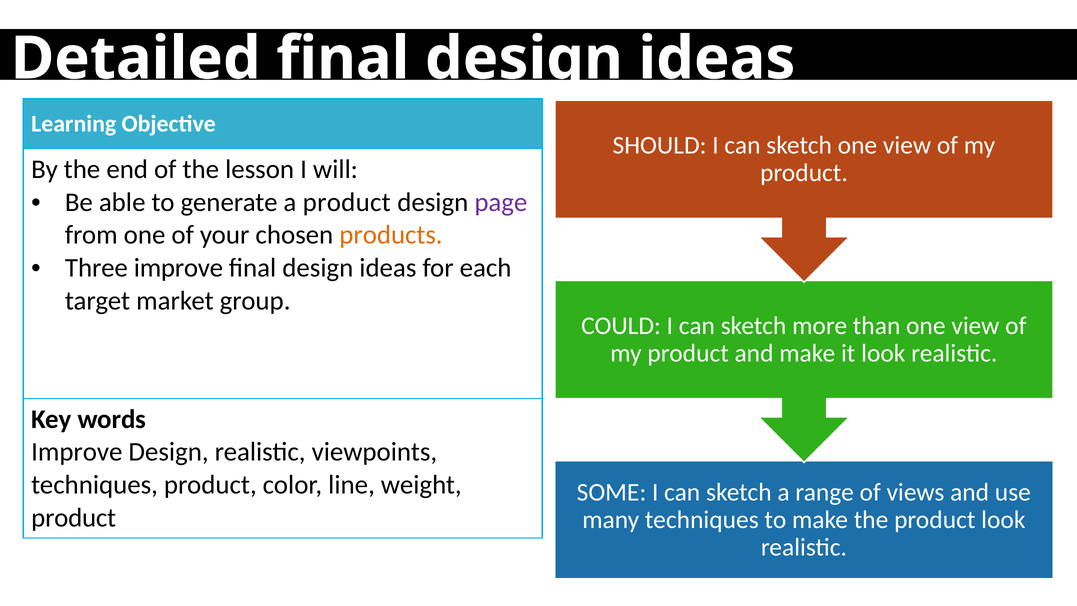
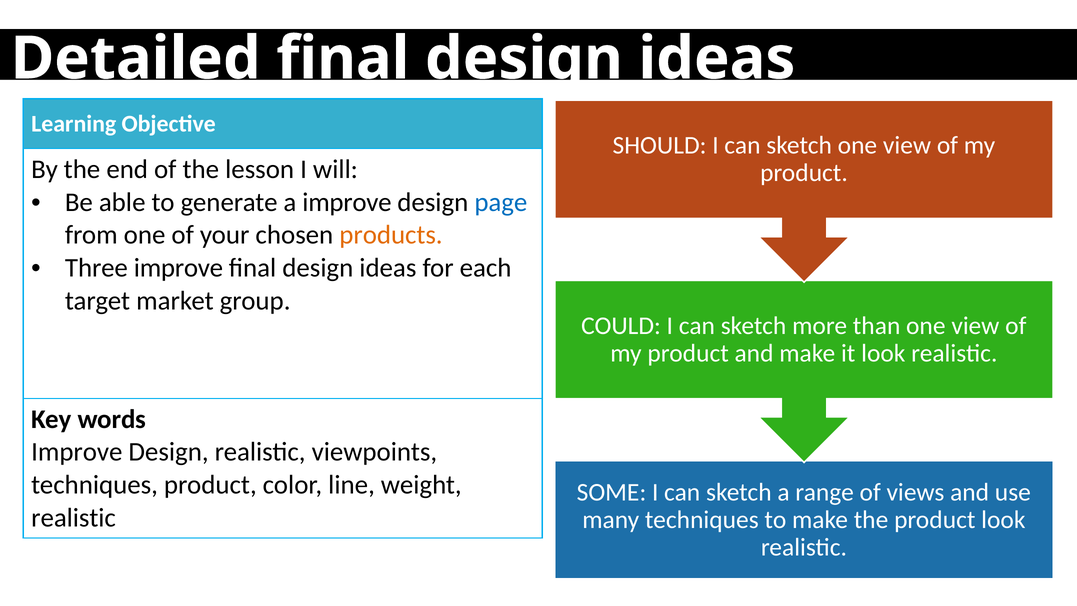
a product: product -> improve
page colour: purple -> blue
product at (74, 518): product -> realistic
